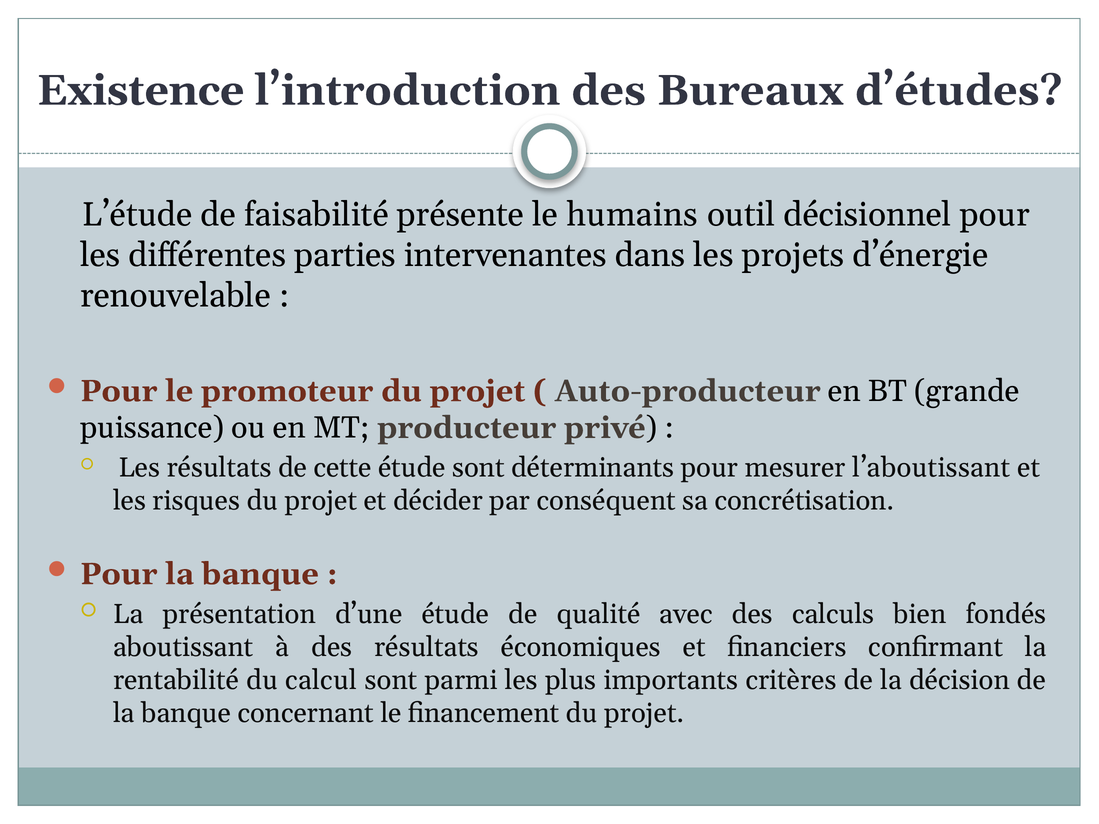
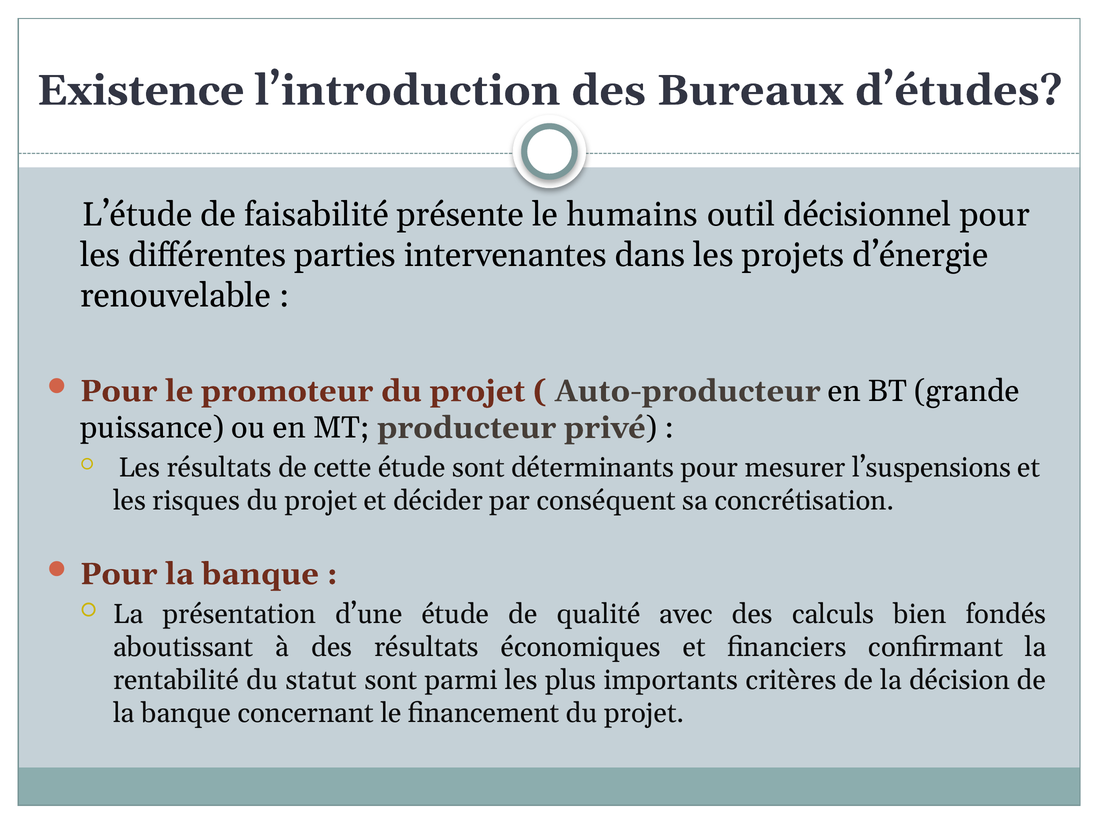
l’aboutissant: l’aboutissant -> l’suspensions
calcul: calcul -> statut
